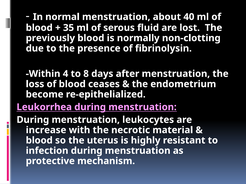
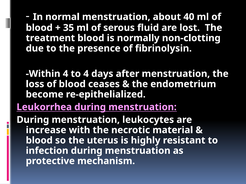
previously: previously -> treatment
to 8: 8 -> 4
